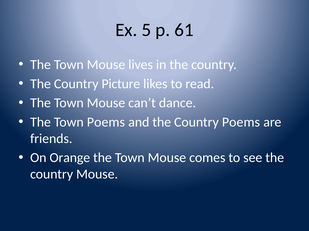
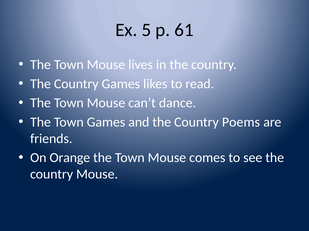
Country Picture: Picture -> Games
Town Poems: Poems -> Games
